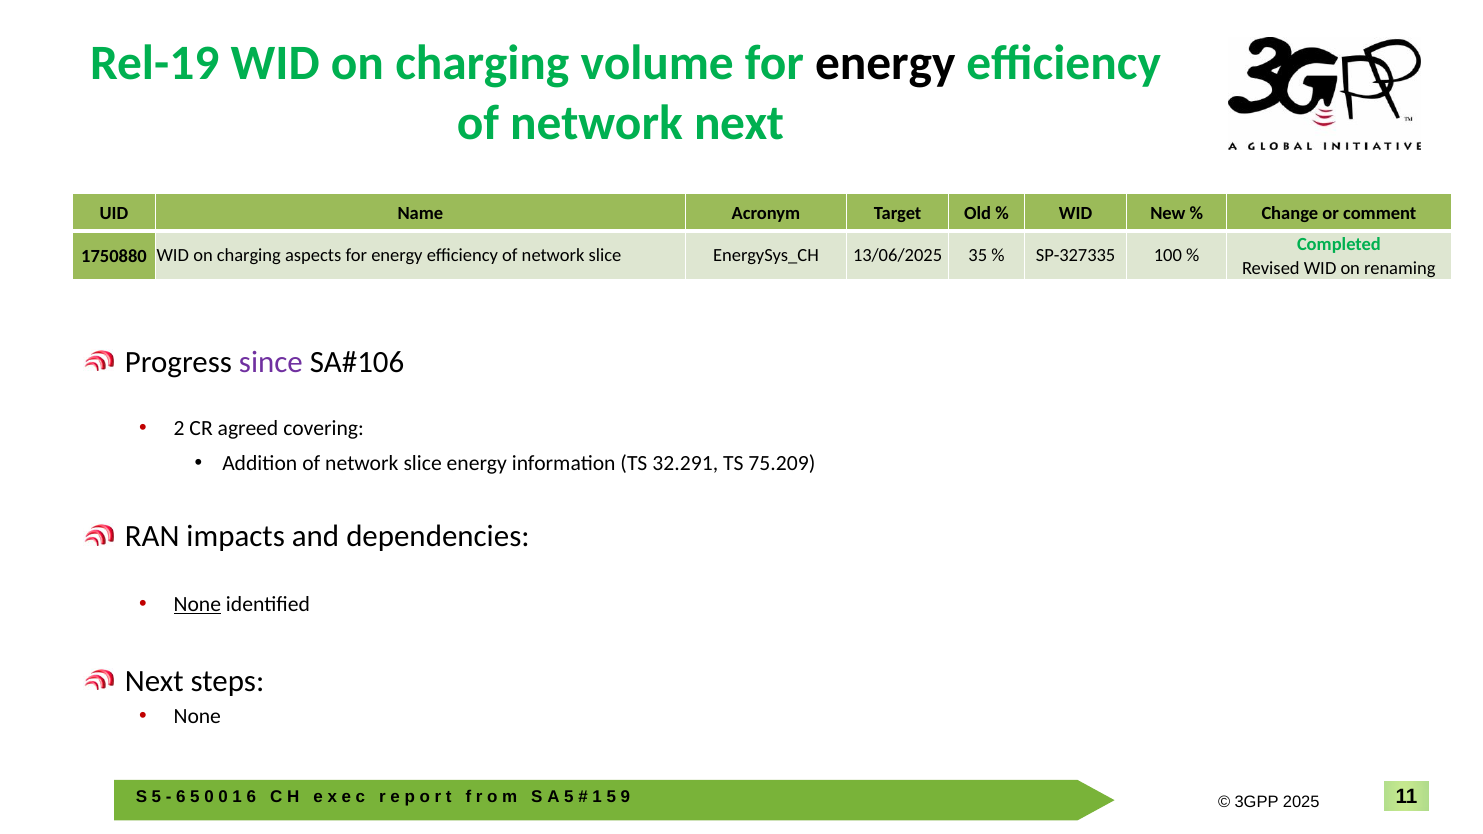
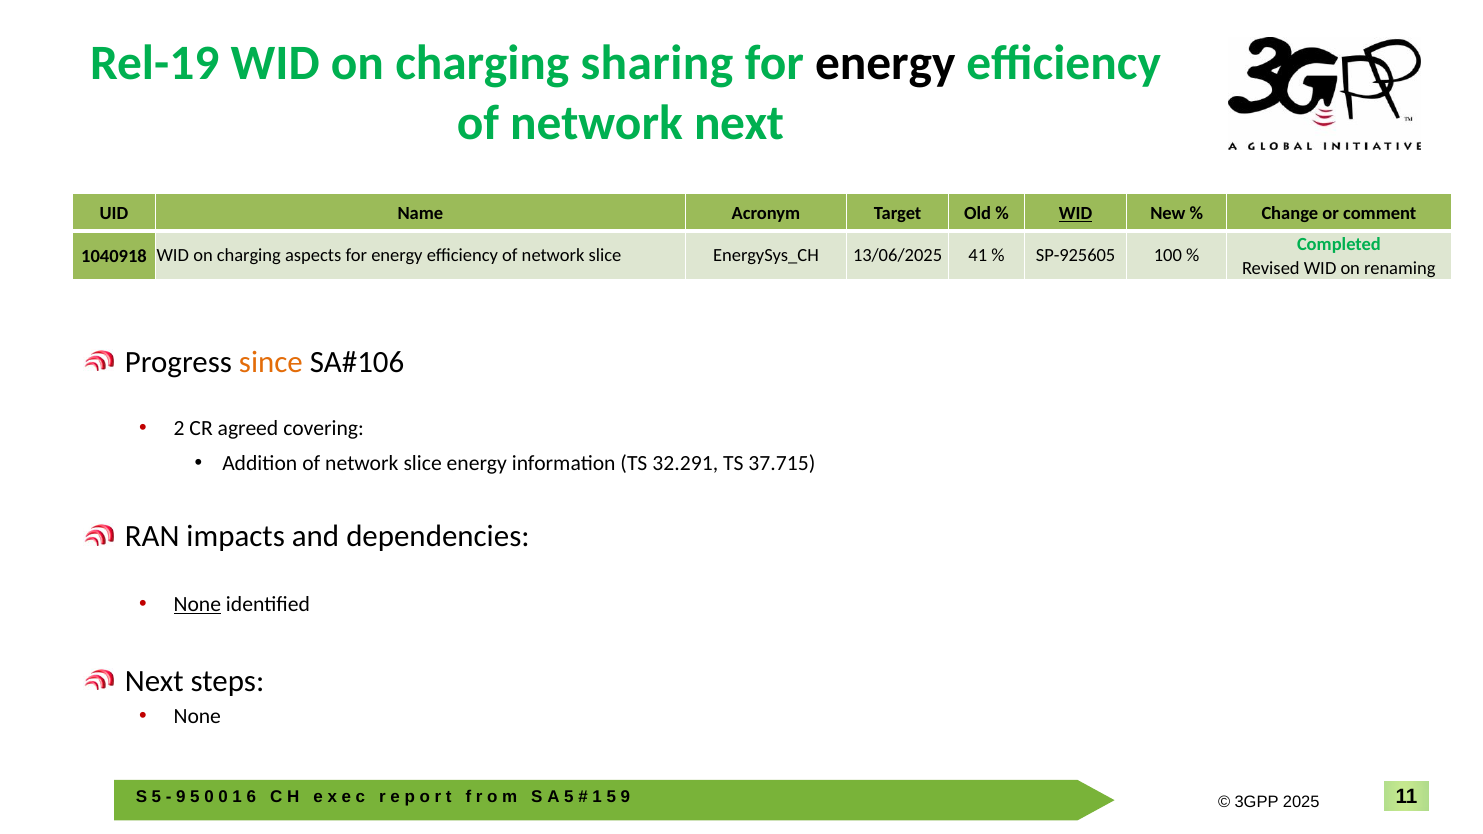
volume: volume -> sharing
WID at (1076, 213) underline: none -> present
1750880: 1750880 -> 1040918
35: 35 -> 41
SP-327335: SP-327335 -> SP-925605
since colour: purple -> orange
75.209: 75.209 -> 37.715
6 at (181, 797): 6 -> 9
